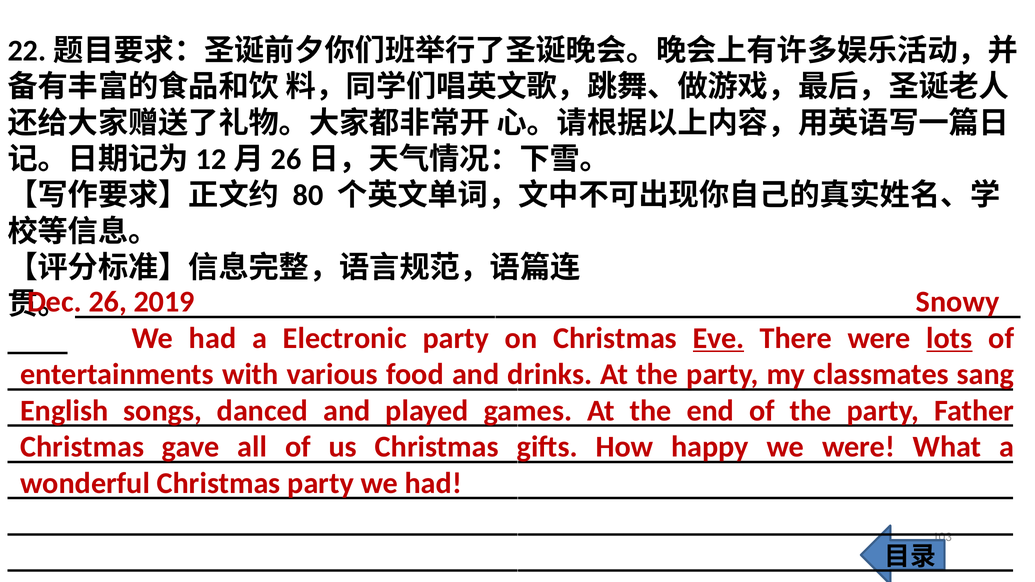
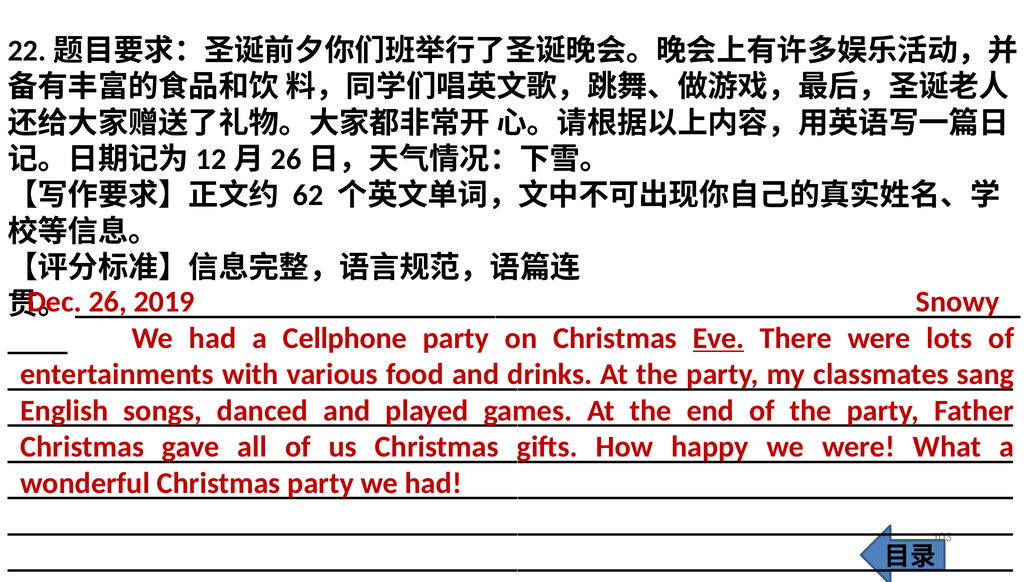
80: 80 -> 62
Electronic: Electronic -> Cellphone
lots underline: present -> none
